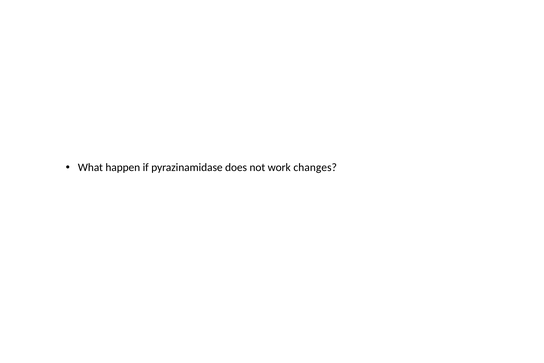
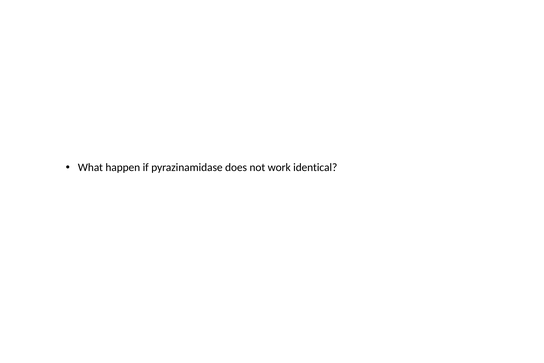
changes: changes -> identical
